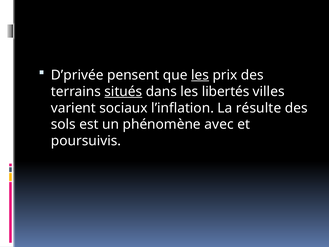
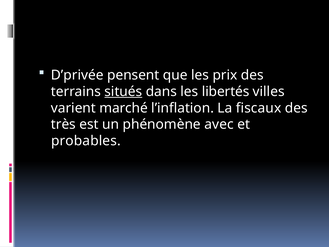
les at (200, 75) underline: present -> none
sociaux: sociaux -> marché
résulte: résulte -> fiscaux
sols: sols -> très
poursuivis: poursuivis -> probables
